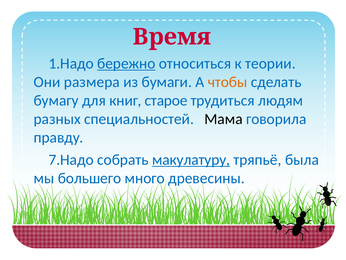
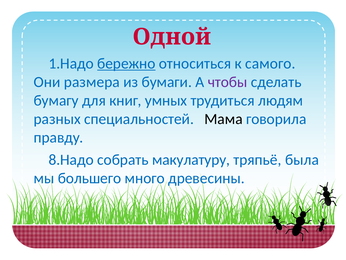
Время: Время -> Одной
теории: теории -> самого
чтобы colour: orange -> purple
старое: старое -> умных
7.Надо: 7.Надо -> 8.Надо
макулатуру underline: present -> none
